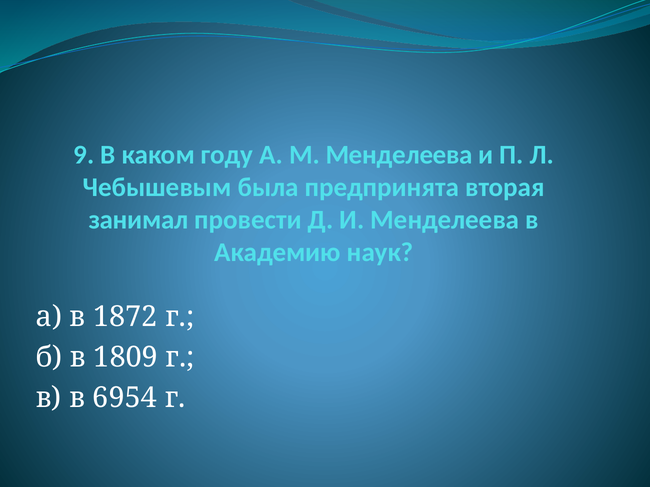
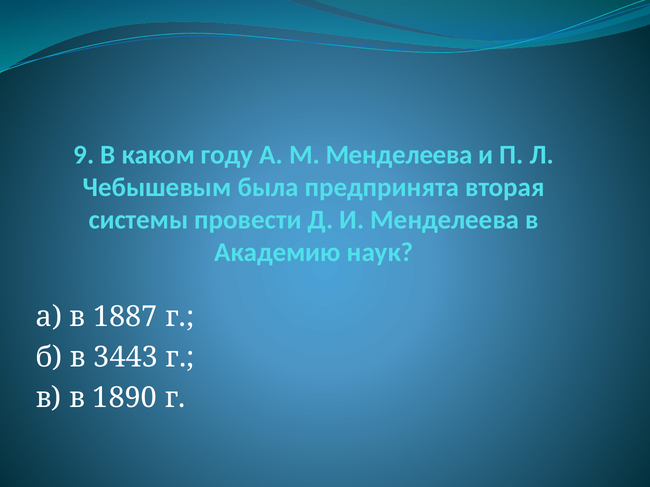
занимал: занимал -> системы
1872: 1872 -> 1887
1809: 1809 -> 3443
6954: 6954 -> 1890
